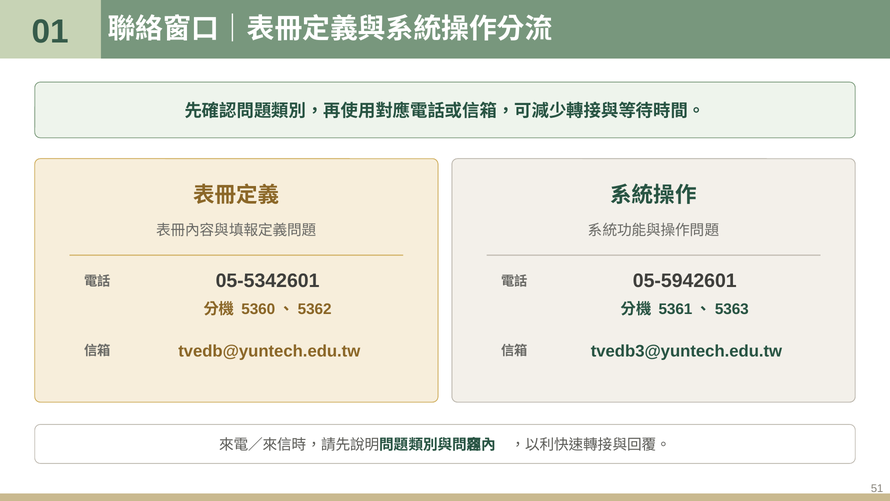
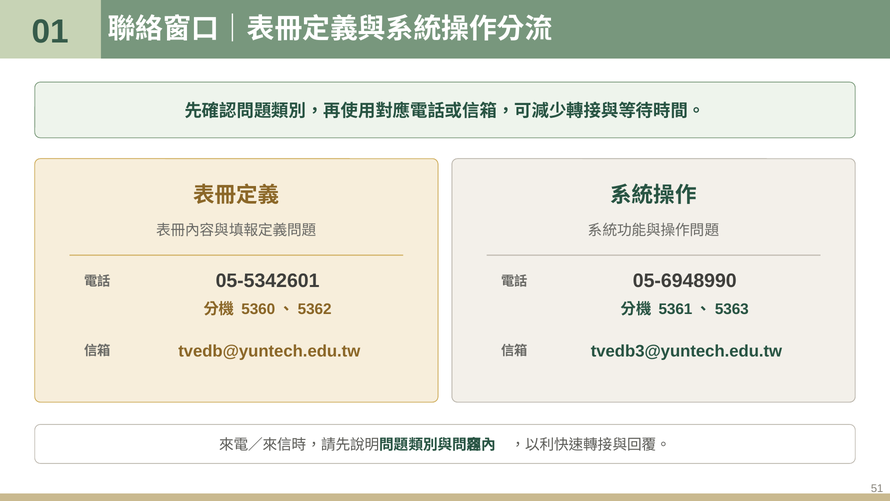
05-5942601: 05-5942601 -> 05-6948990
